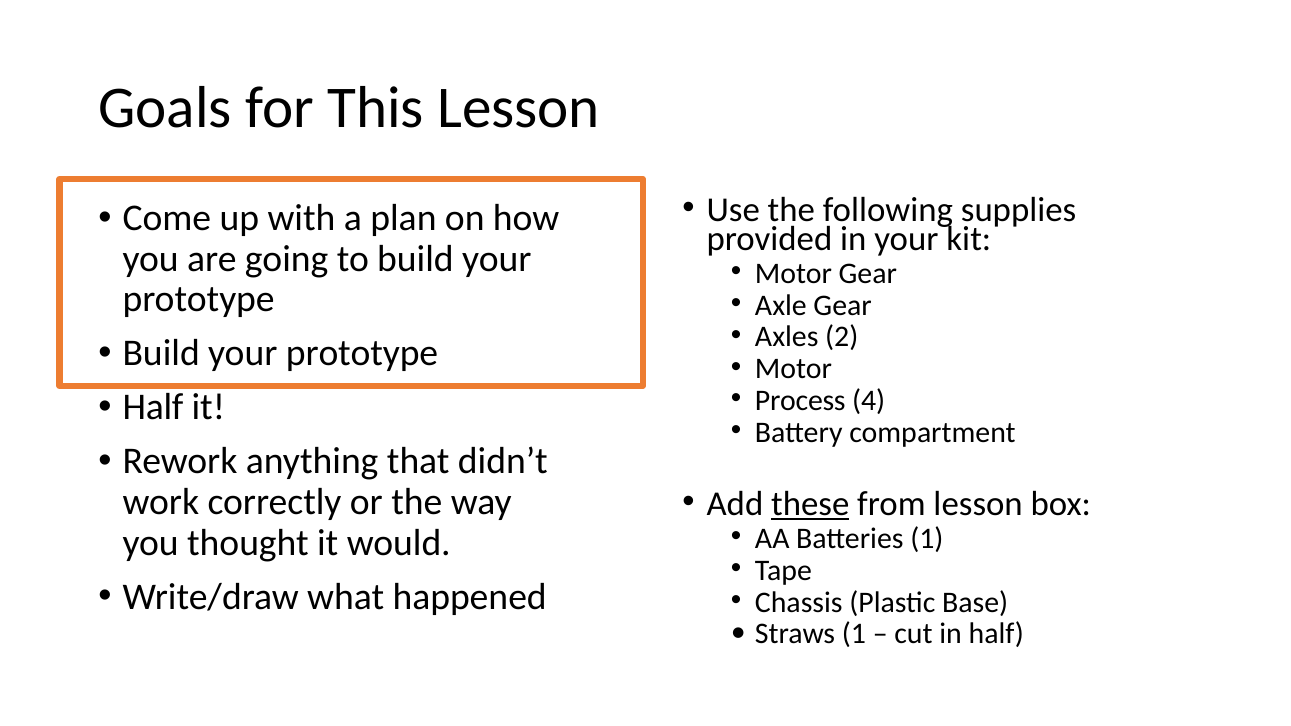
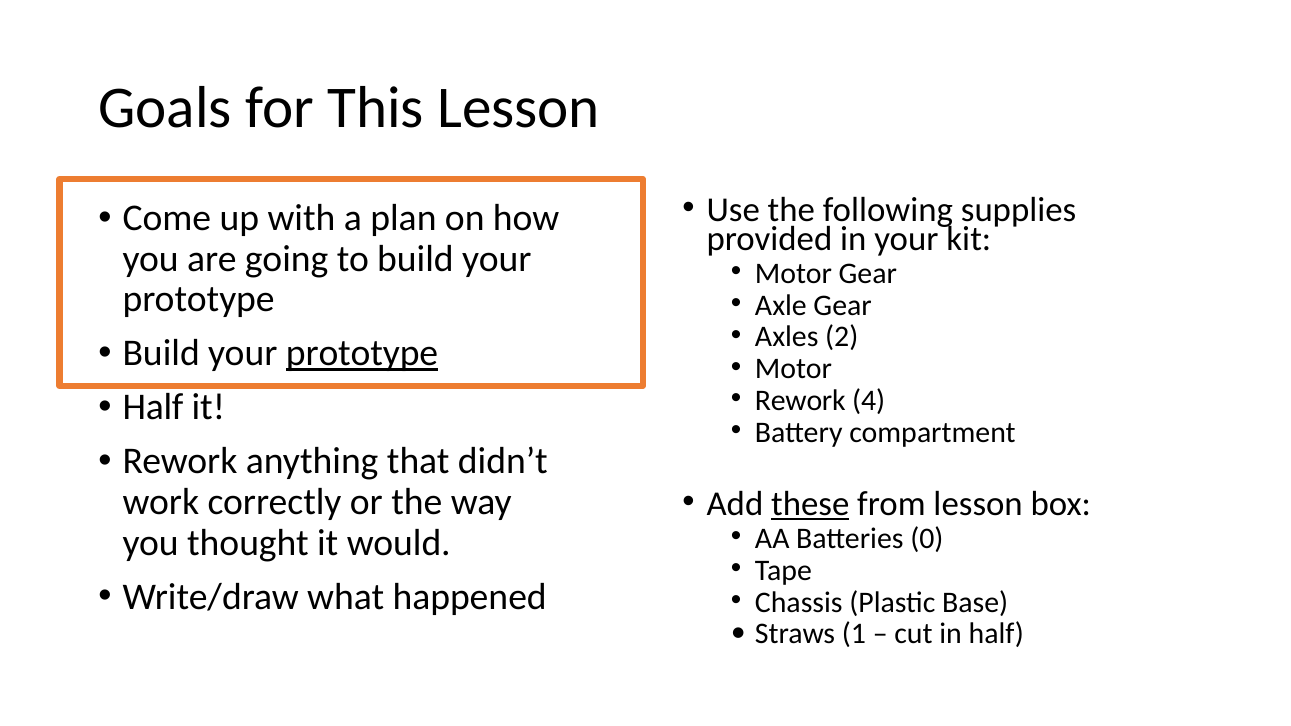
prototype at (362, 353) underline: none -> present
Process at (800, 401): Process -> Rework
Batteries 1: 1 -> 0
